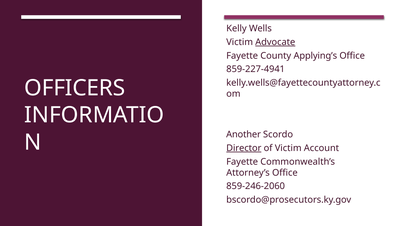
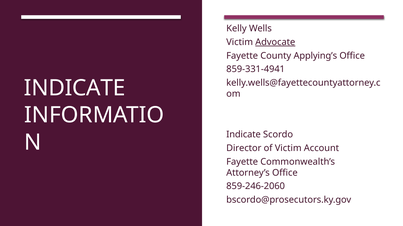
859-227-4941: 859-227-4941 -> 859-331-4941
OFFICERS at (75, 88): OFFICERS -> INDICATE
Another at (244, 135): Another -> Indicate
Director underline: present -> none
